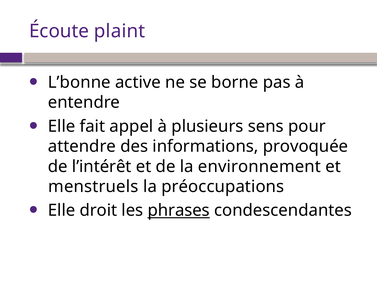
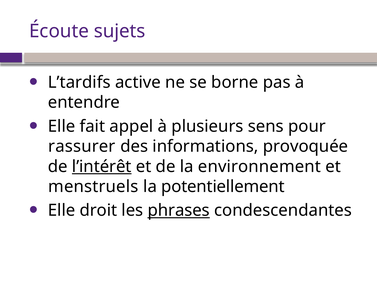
plaint: plaint -> sujets
L’bonne: L’bonne -> L’tardifs
attendre: attendre -> rassurer
l’intérêt underline: none -> present
préoccupations: préoccupations -> potentiellement
